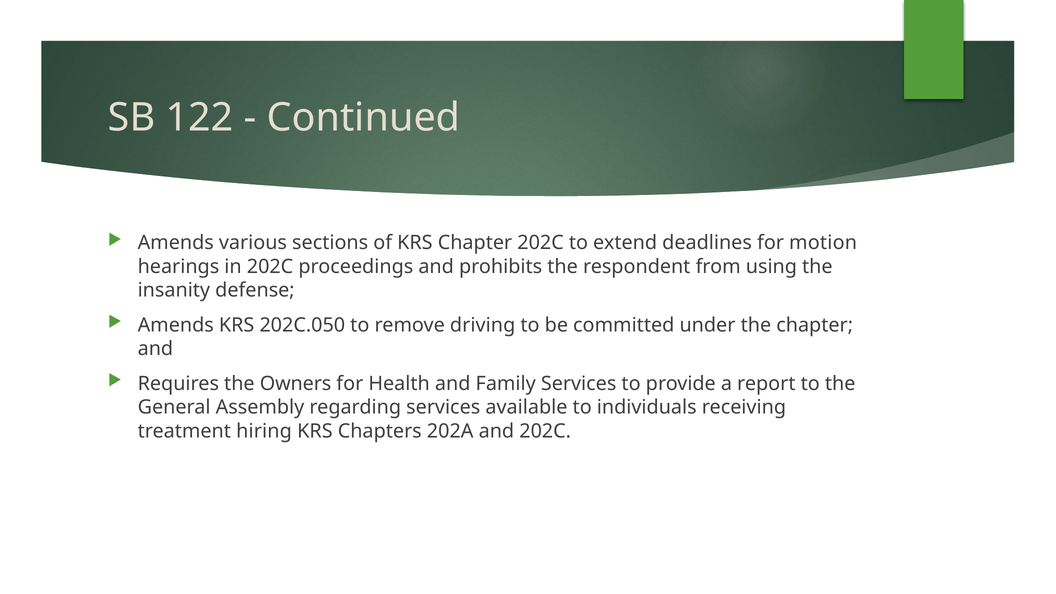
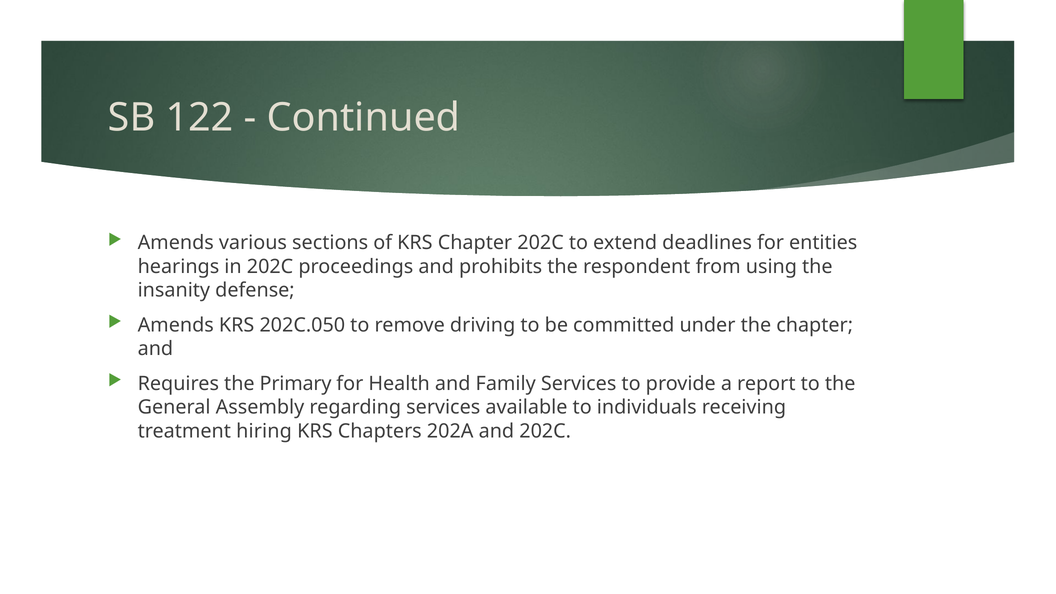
motion: motion -> entities
Owners: Owners -> Primary
